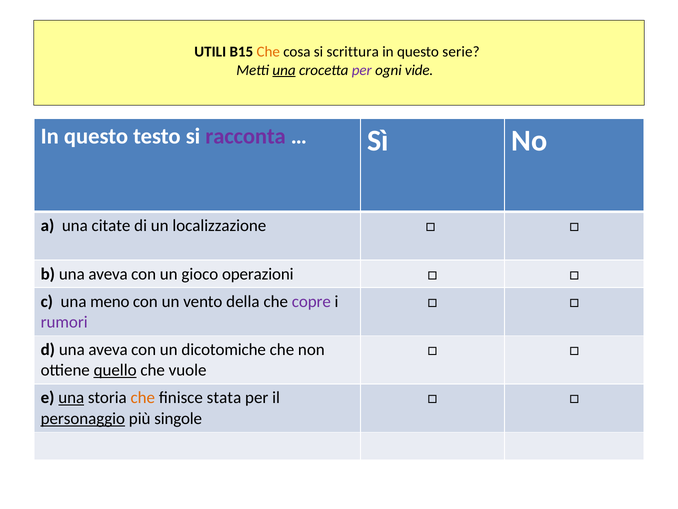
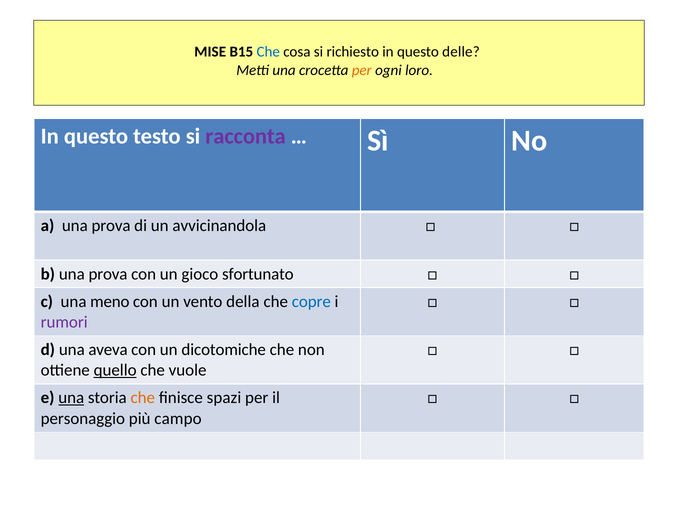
UTILI: UTILI -> MISE
Che at (268, 52) colour: orange -> blue
scrittura: scrittura -> richiesto
serie: serie -> delle
una at (284, 70) underline: present -> none
per at (362, 70) colour: purple -> orange
vide: vide -> loro
a una citate: citate -> prova
localizzazione: localizzazione -> avvicinandola
b una aveva: aveva -> prova
operazioni: operazioni -> sfortunato
copre colour: purple -> blue
stata: stata -> spazi
personaggio underline: present -> none
singole: singole -> campo
